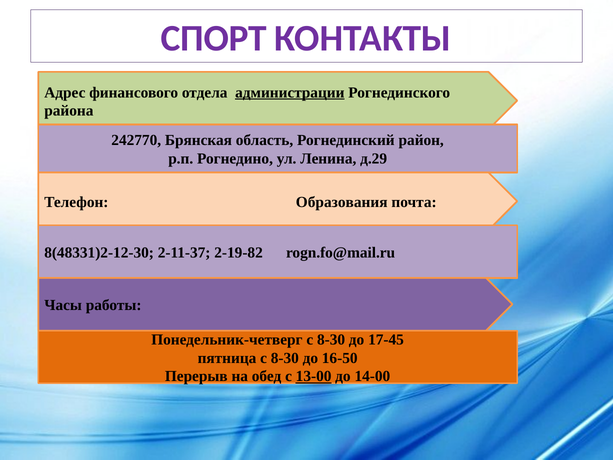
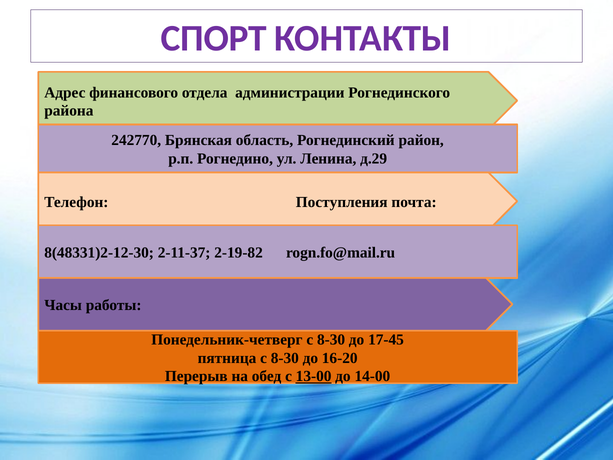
администрации underline: present -> none
Образования: Образования -> Поступления
16-50: 16-50 -> 16-20
